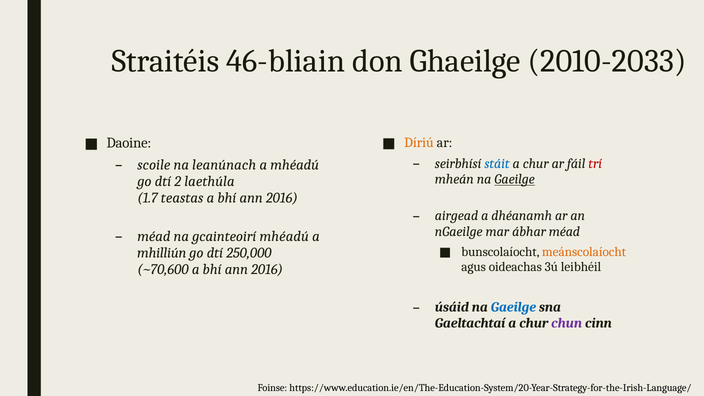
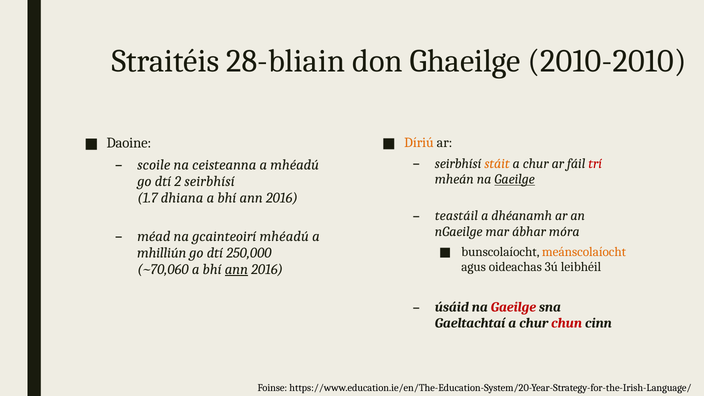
46-bliain: 46-bliain -> 28-bliain
2010-2033: 2010-2033 -> 2010-2010
stáit colour: blue -> orange
leanúnach: leanúnach -> ceisteanna
2 laethúla: laethúla -> seirbhísí
teastas: teastas -> dhiana
airgead: airgead -> teastáil
ábhar méad: méad -> móra
~70,600: ~70,600 -> ~70,060
ann at (236, 269) underline: none -> present
Gaeilge at (513, 307) colour: blue -> red
chun colour: purple -> red
